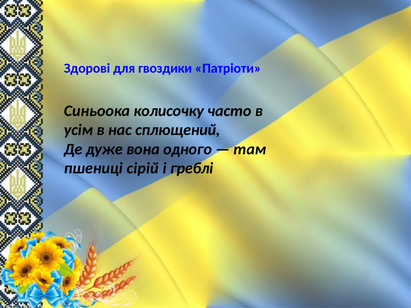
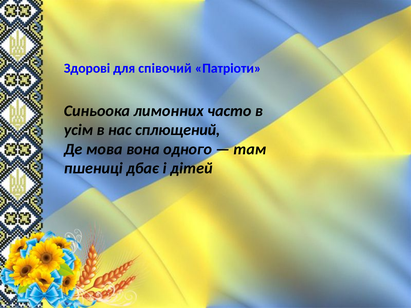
гвоздики: гвоздики -> співочий
колисочку: колисочку -> лимонних
дуже: дуже -> мова
сірій: сірій -> дбає
греблі: греблі -> дітей
